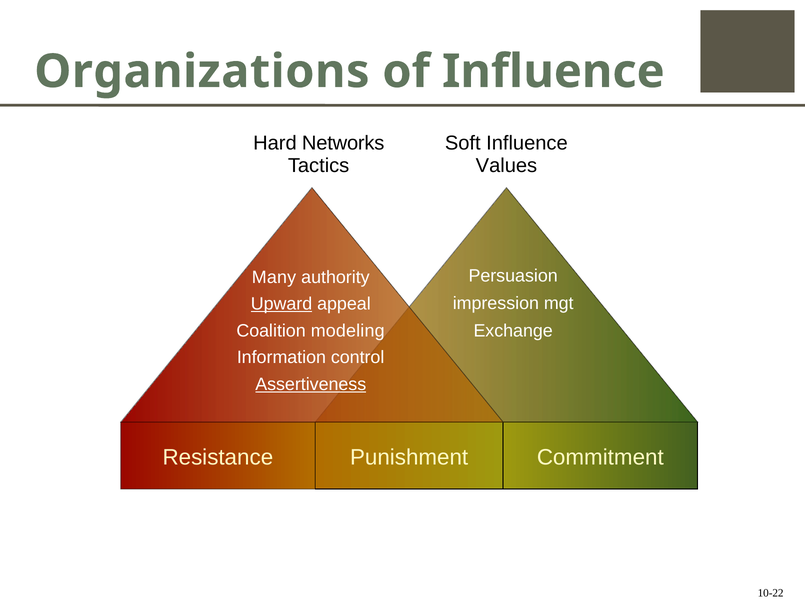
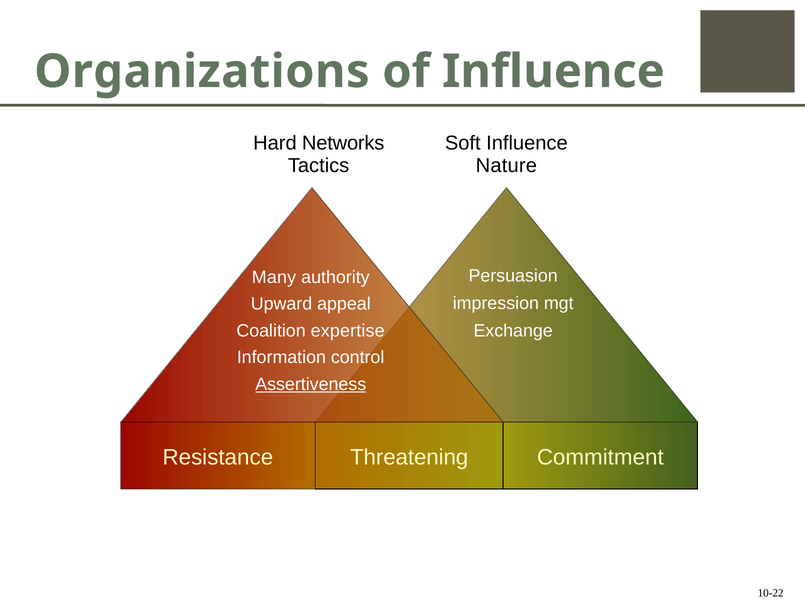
Values: Values -> Nature
Upward underline: present -> none
modeling: modeling -> expertise
Punishment: Punishment -> Threatening
